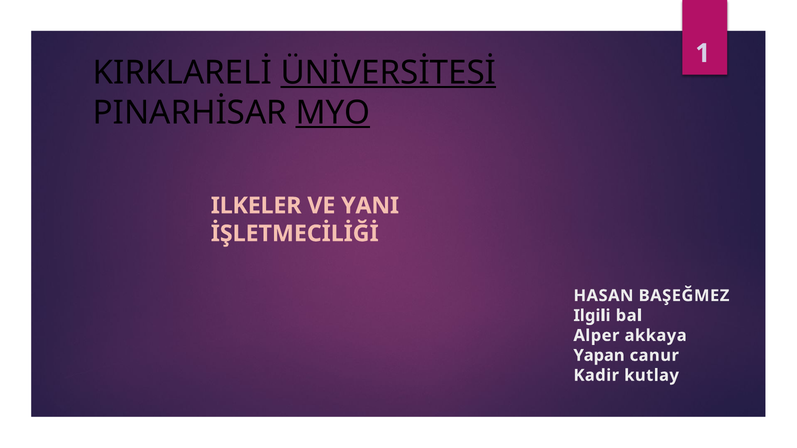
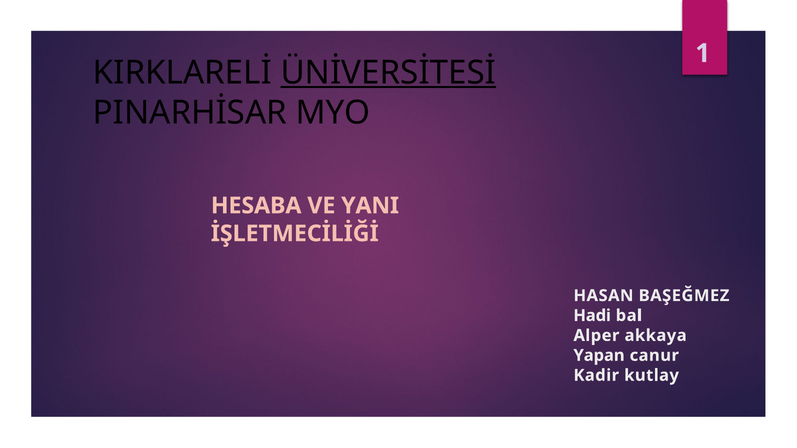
MYO underline: present -> none
ILKELER: ILKELER -> HESABA
Ilgili: Ilgili -> Hadi
